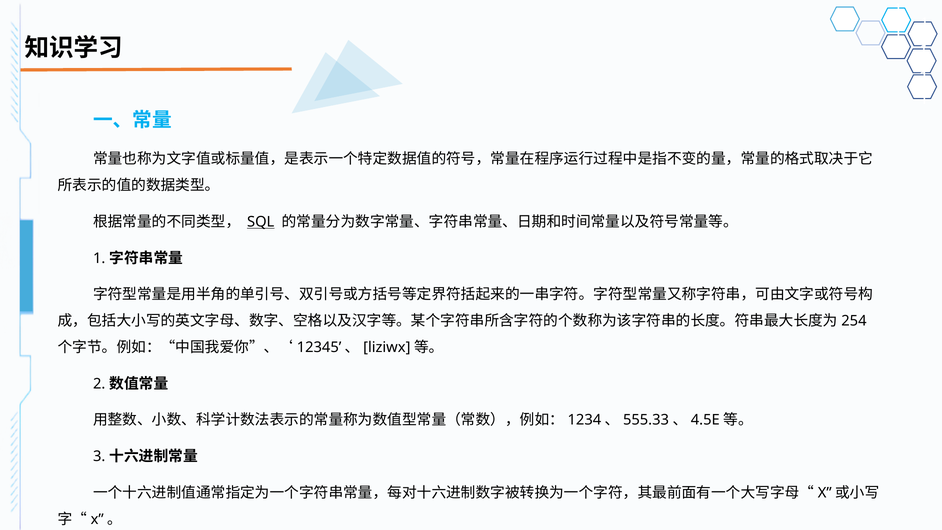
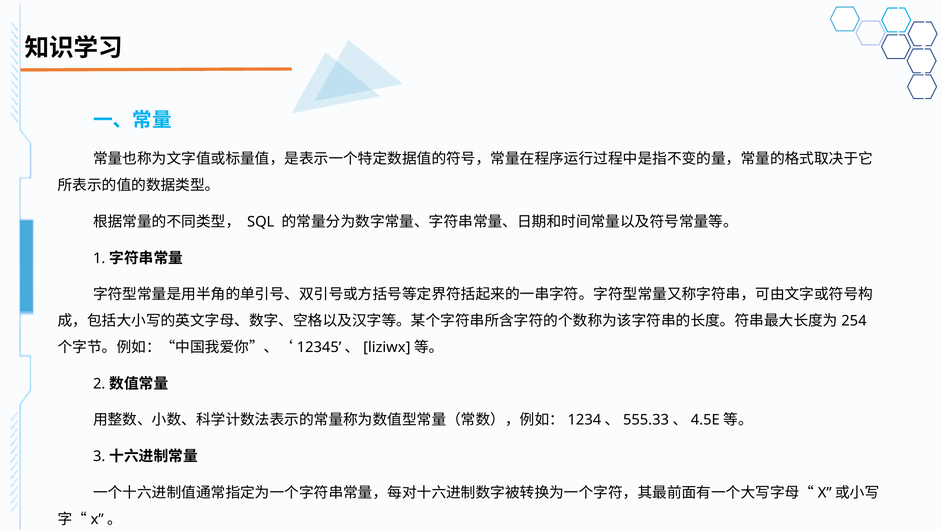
SQL underline: present -> none
